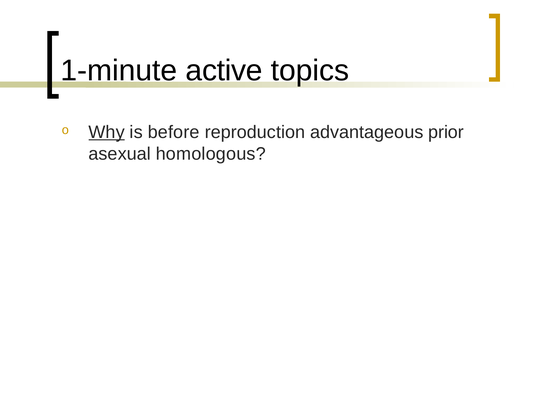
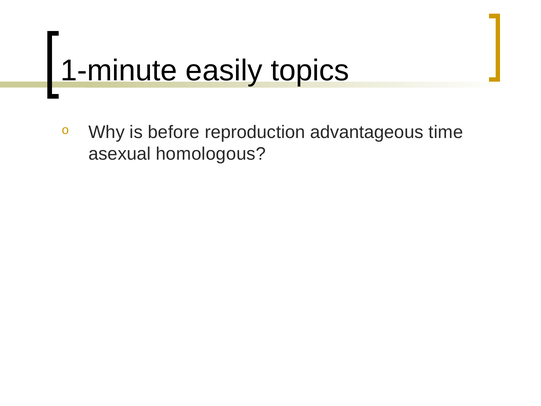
active: active -> easily
Why underline: present -> none
prior: prior -> time
